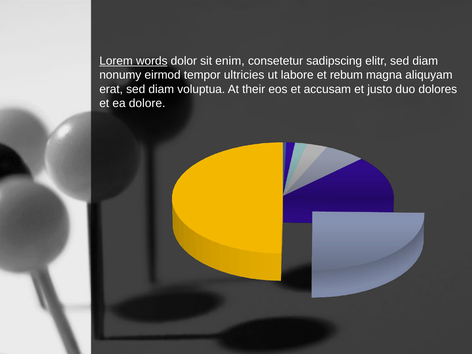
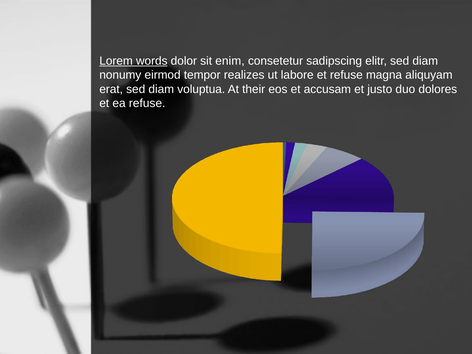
ultricies: ultricies -> realizes
et rebum: rebum -> refuse
ea dolore: dolore -> refuse
